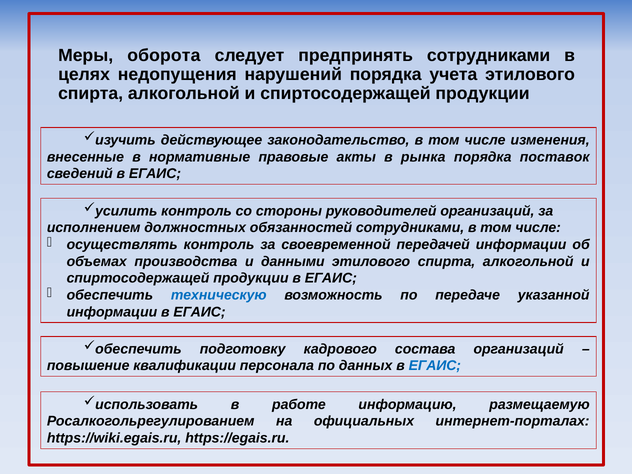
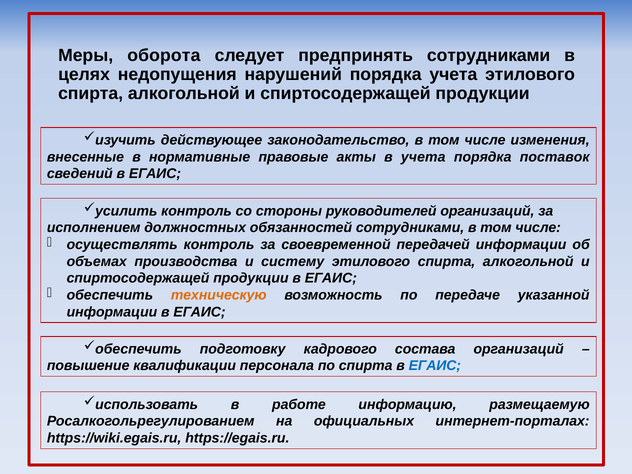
в рынка: рынка -> учета
данными: данными -> систему
техническую colour: blue -> orange
по данных: данных -> спирта
